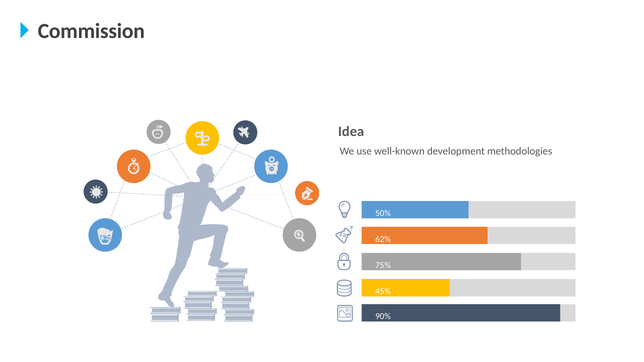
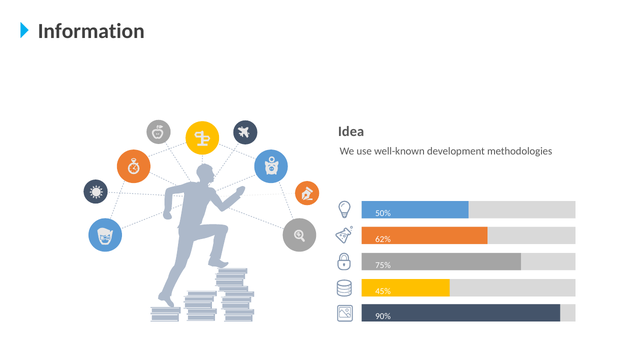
Commission: Commission -> Information
